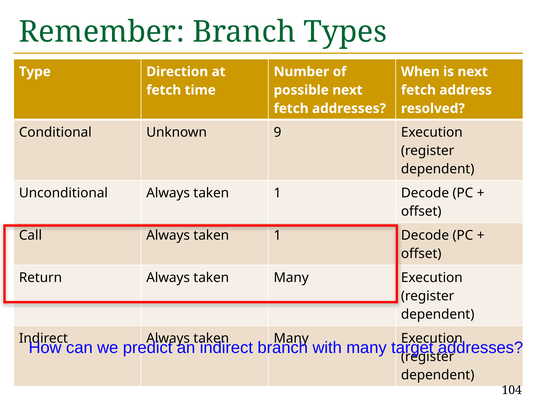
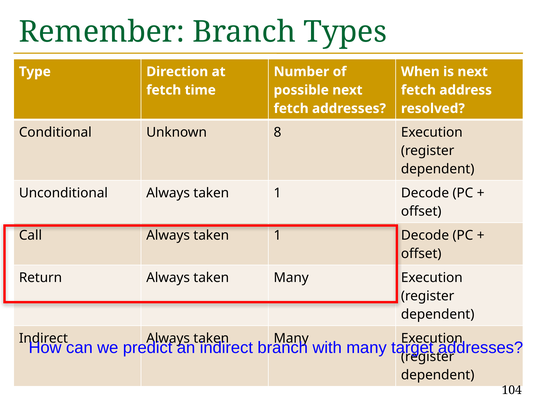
9: 9 -> 8
